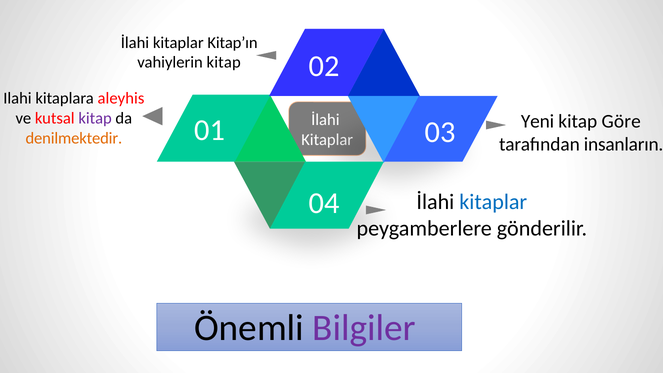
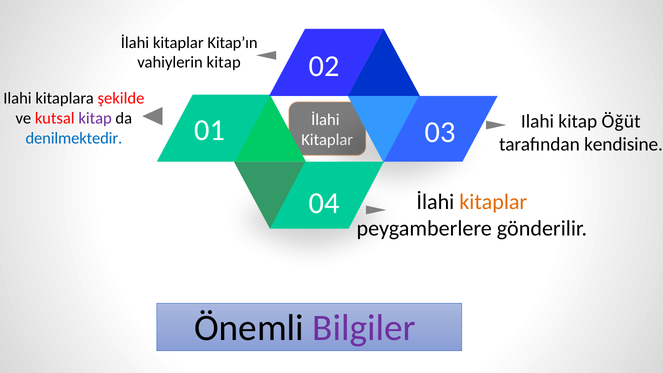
aleyhis: aleyhis -> şekilde
Yeni at (538, 121): Yeni -> Ilahi
Göre: Göre -> Öğüt
denilmektedir colour: orange -> blue
insanların: insanların -> kendisine
kitaplar at (493, 202) colour: blue -> orange
